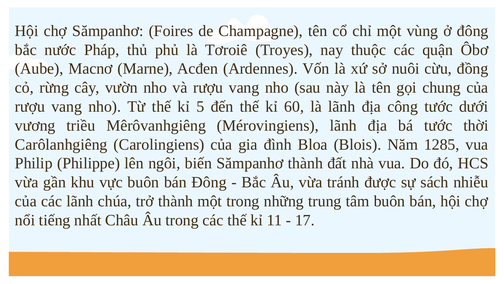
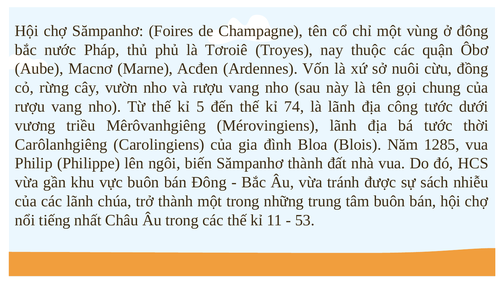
60: 60 -> 74
17: 17 -> 53
